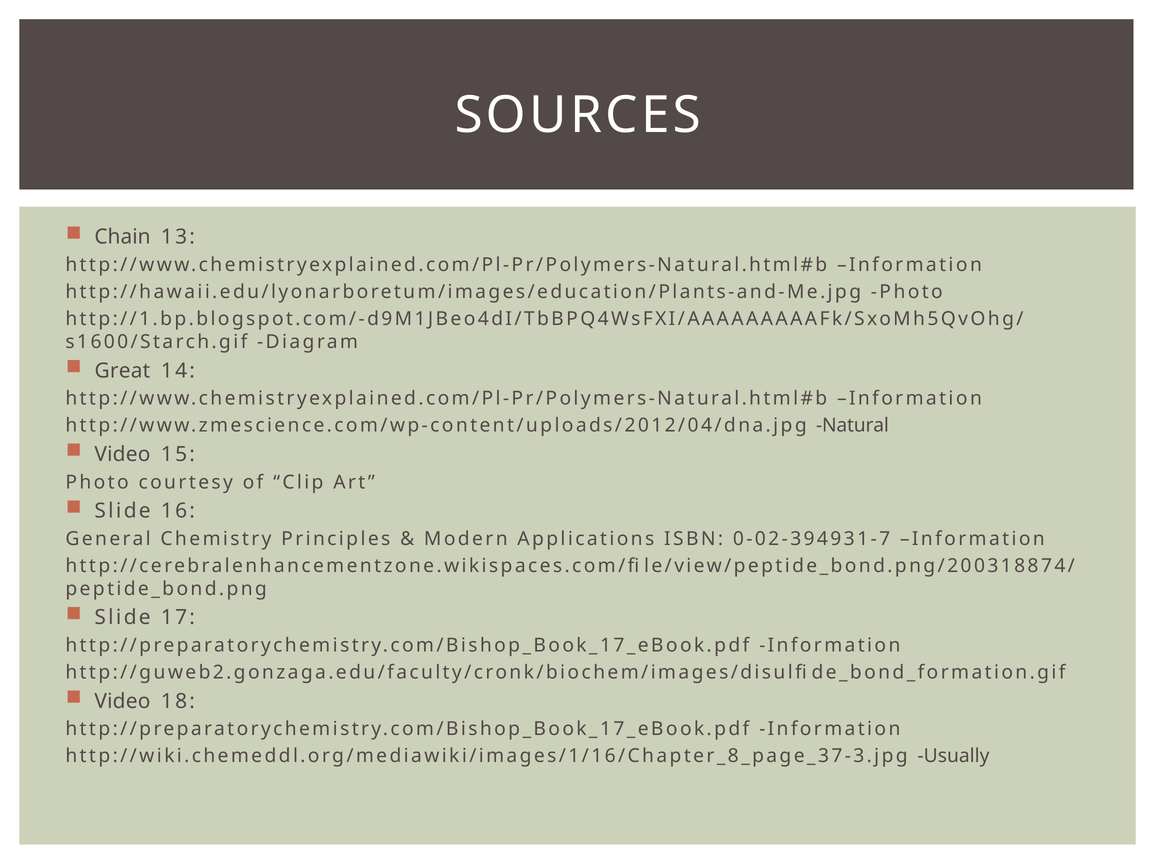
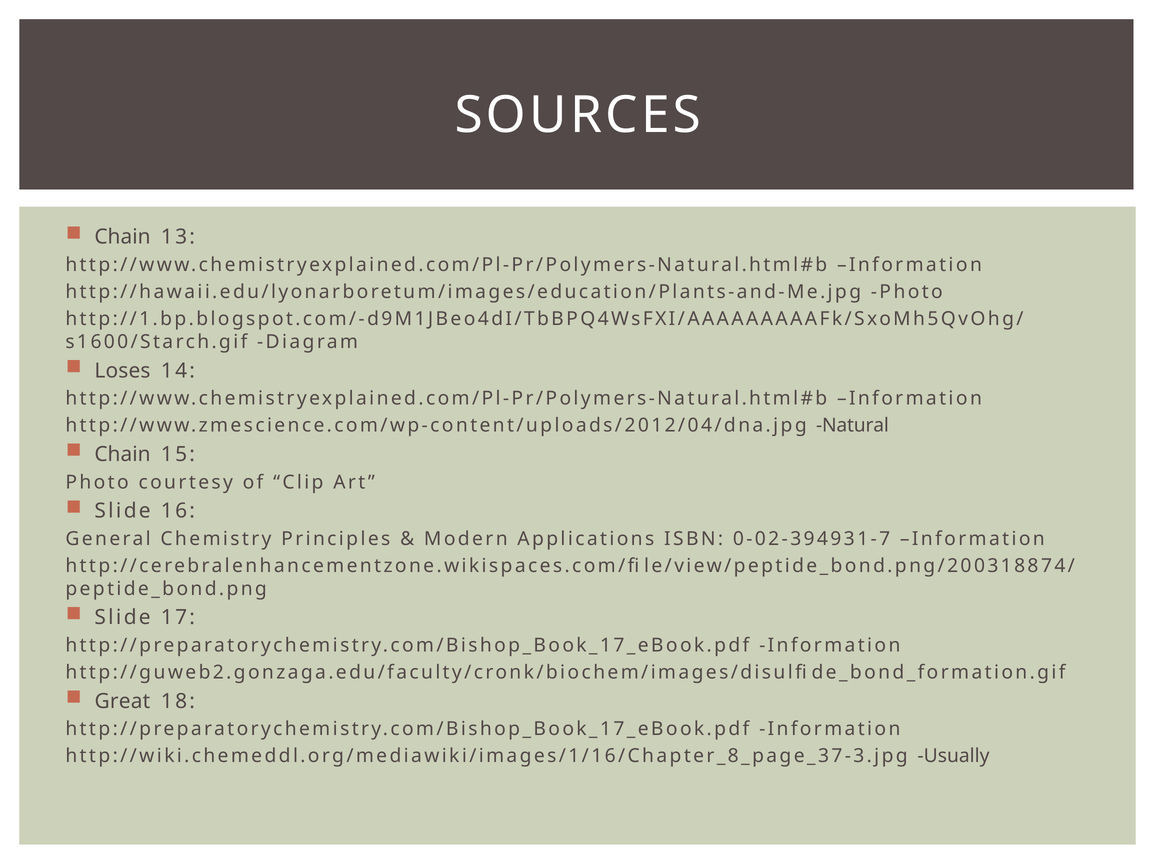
Great: Great -> Loses
Video at (122, 454): Video -> Chain
Video at (122, 701): Video -> Great
